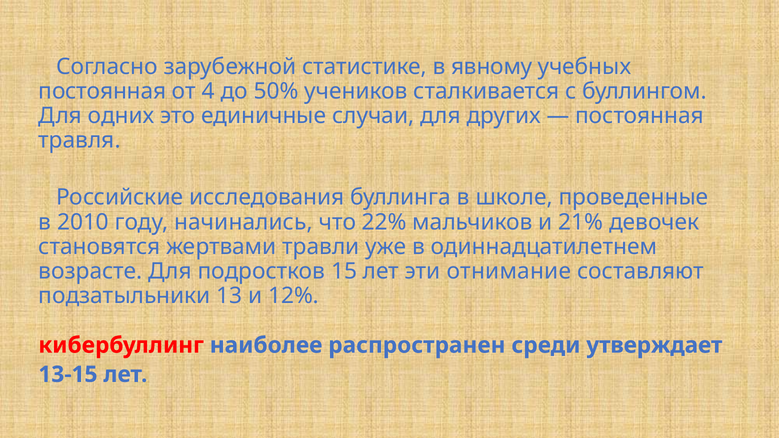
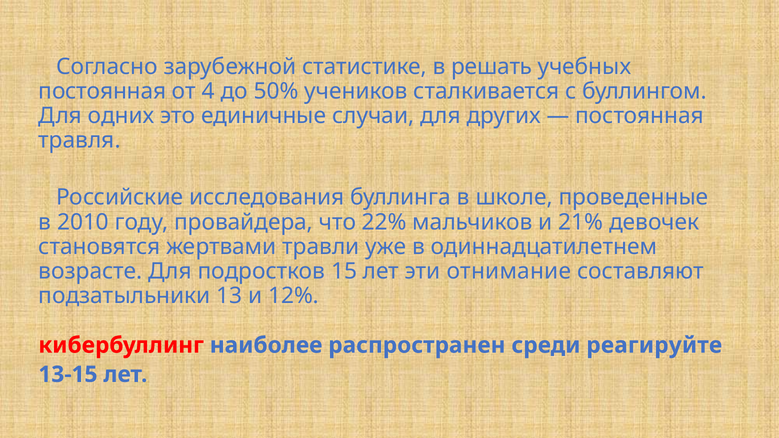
явному: явному -> решать
начинались: начинались -> провайдера
утверждает: утверждает -> реагируйте
